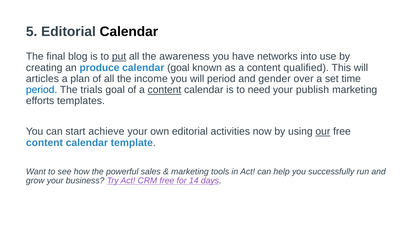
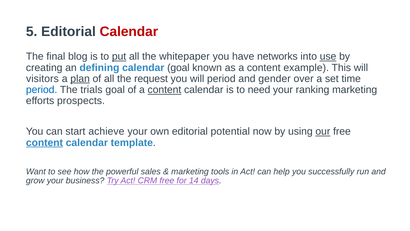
Calendar at (129, 32) colour: black -> red
awareness: awareness -> whitepaper
use underline: none -> present
produce: produce -> defining
qualified: qualified -> example
articles: articles -> visitors
plan underline: none -> present
income: income -> request
publish: publish -> ranking
templates: templates -> prospects
activities: activities -> potential
content at (44, 142) underline: none -> present
